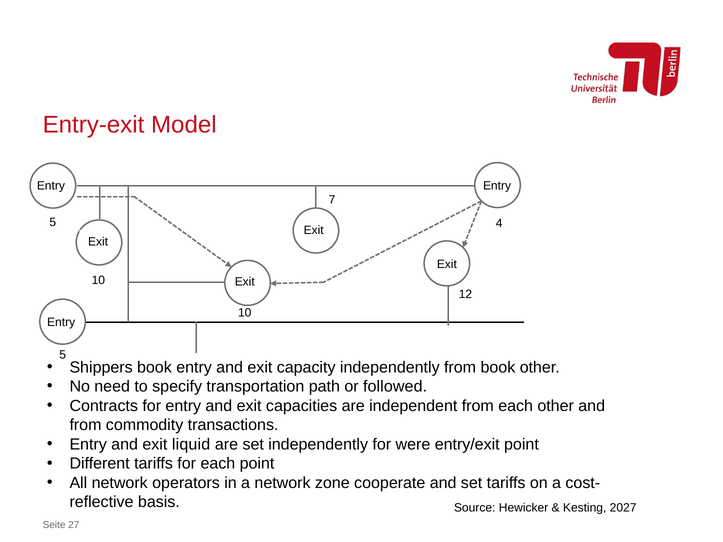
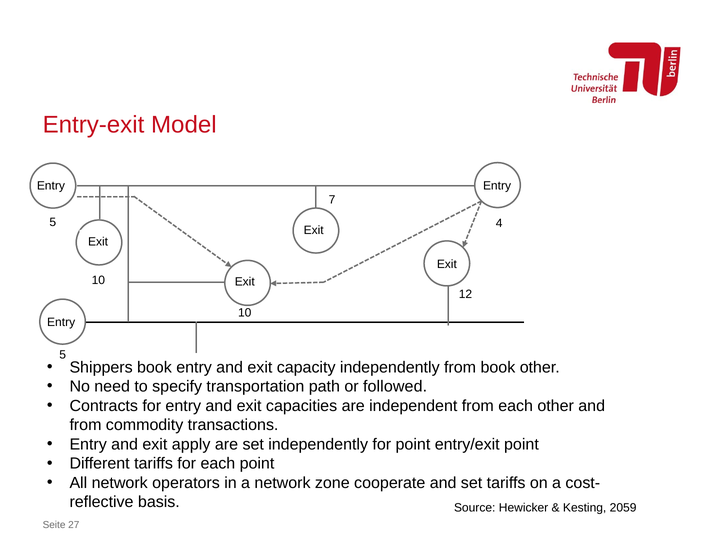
liquid: liquid -> apply
for were: were -> point
2027: 2027 -> 2059
